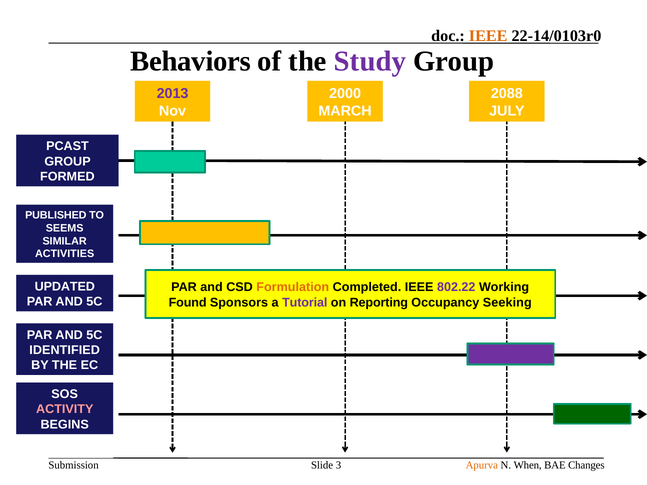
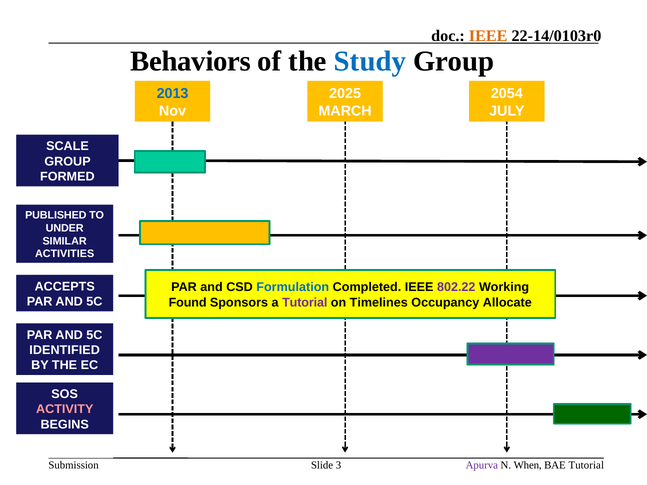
Study colour: purple -> blue
2013 colour: purple -> blue
2000: 2000 -> 2025
2088: 2088 -> 2054
PCAST: PCAST -> SCALE
SEEMS: SEEMS -> UNDER
UPDATED: UPDATED -> ACCEPTS
Formulation colour: orange -> blue
Reporting: Reporting -> Timelines
Seeking: Seeking -> Allocate
Apurva colour: orange -> purple
BAE Changes: Changes -> Tutorial
